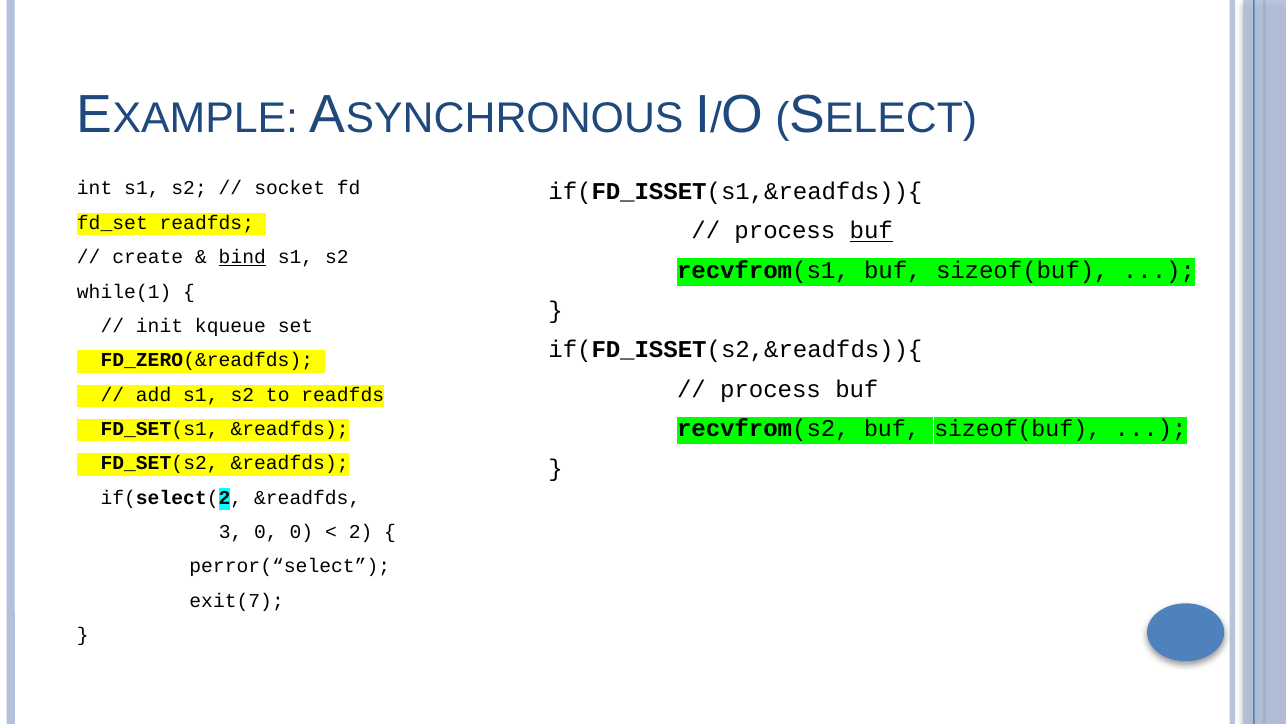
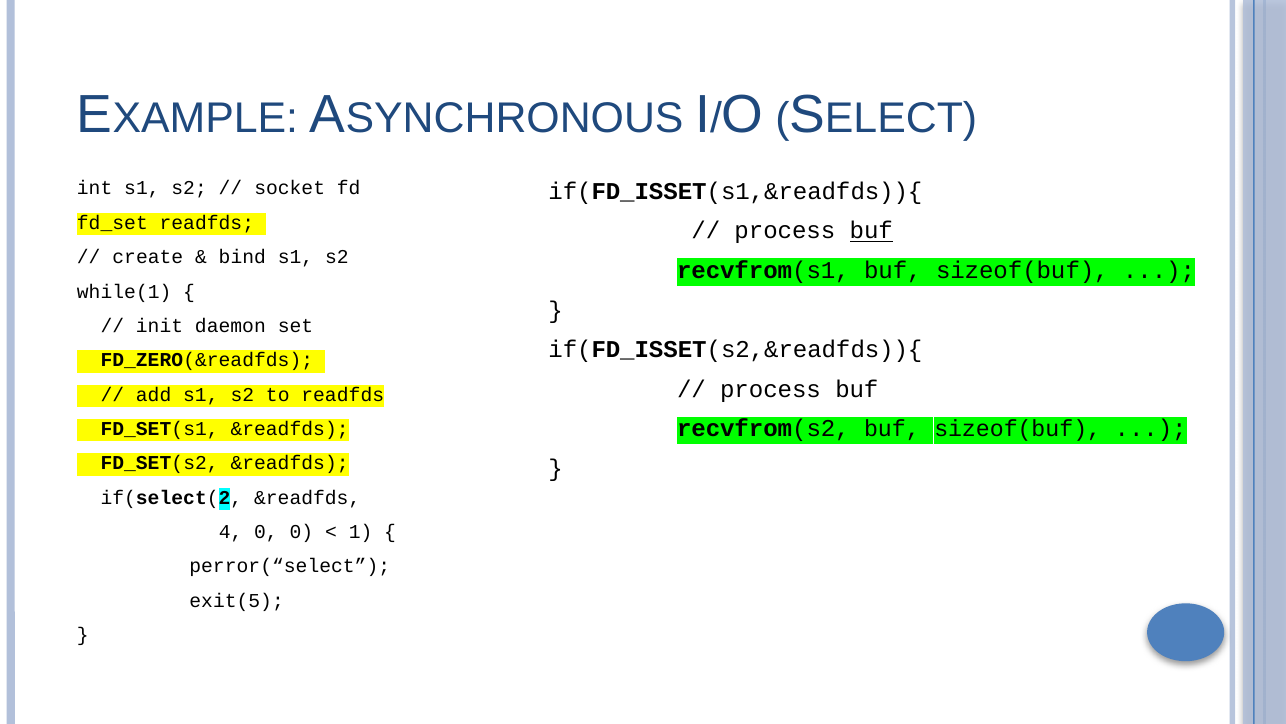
bind underline: present -> none
kqueue: kqueue -> daemon
3: 3 -> 4
2: 2 -> 1
exit(7: exit(7 -> exit(5
